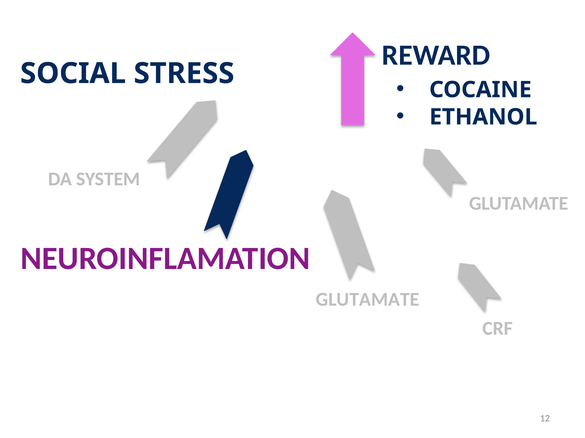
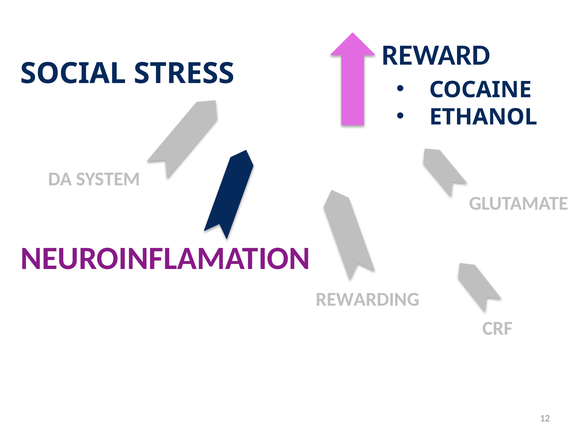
GLUTAMATE at (368, 300): GLUTAMATE -> REWARDING
